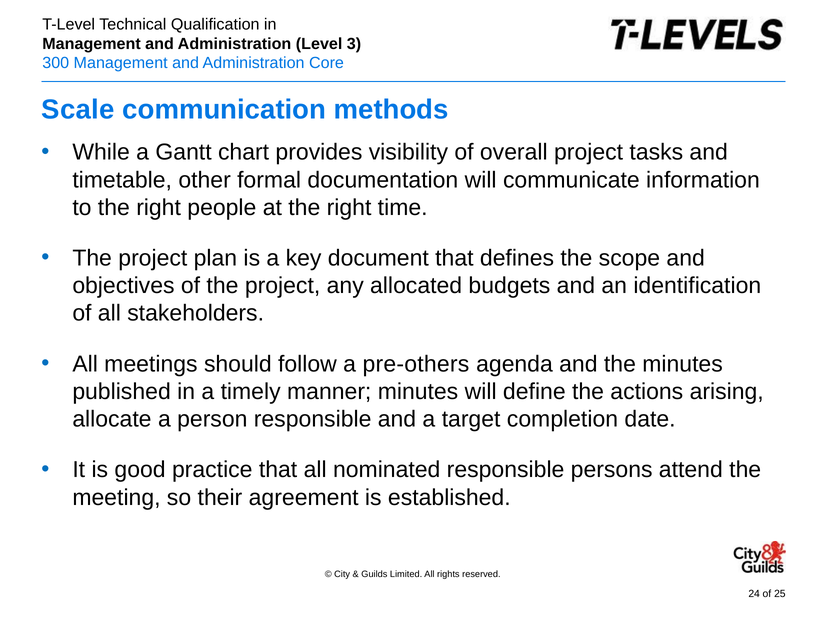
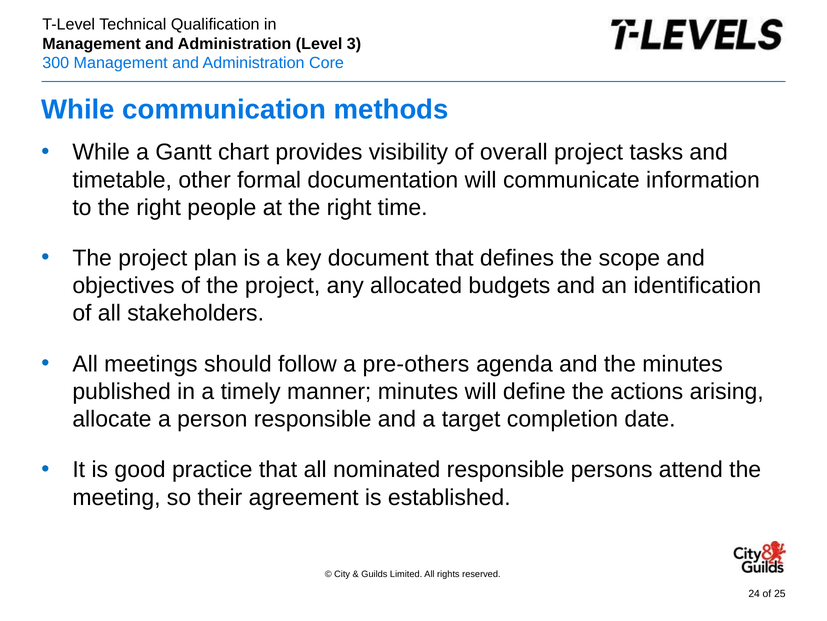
Scale at (78, 110): Scale -> While
